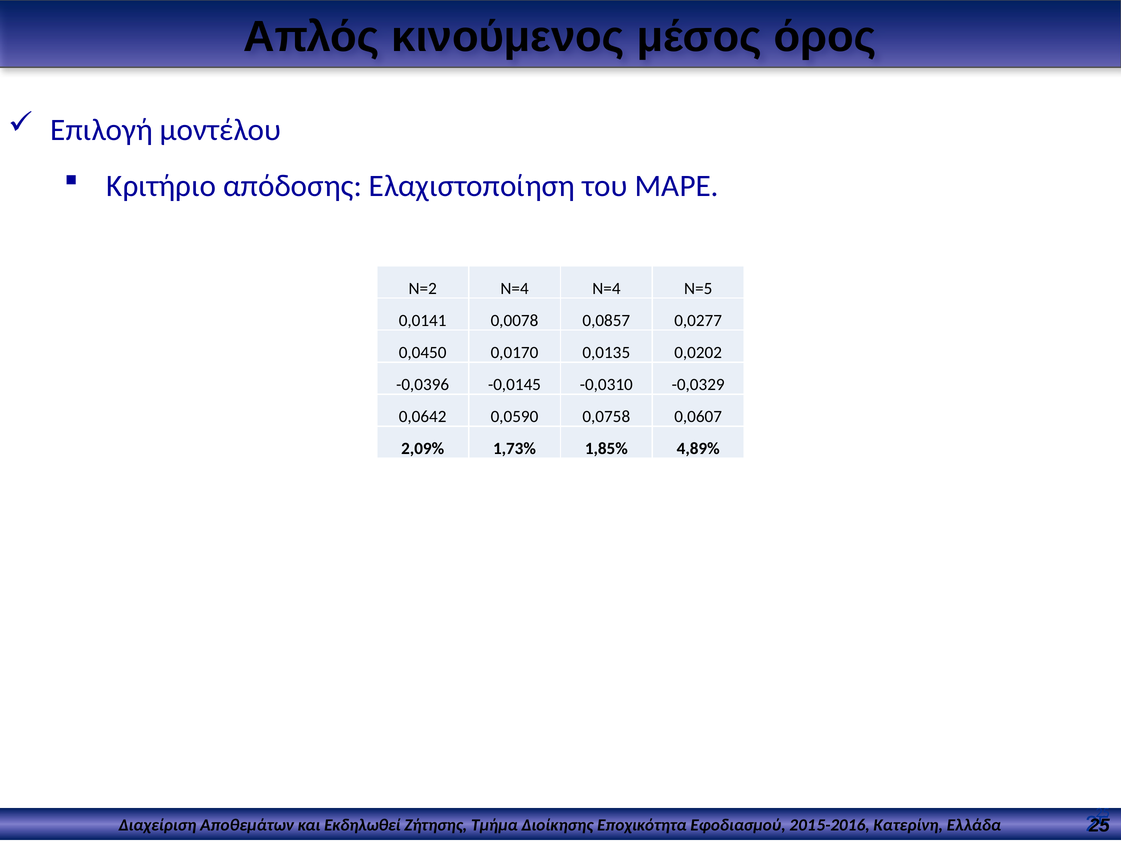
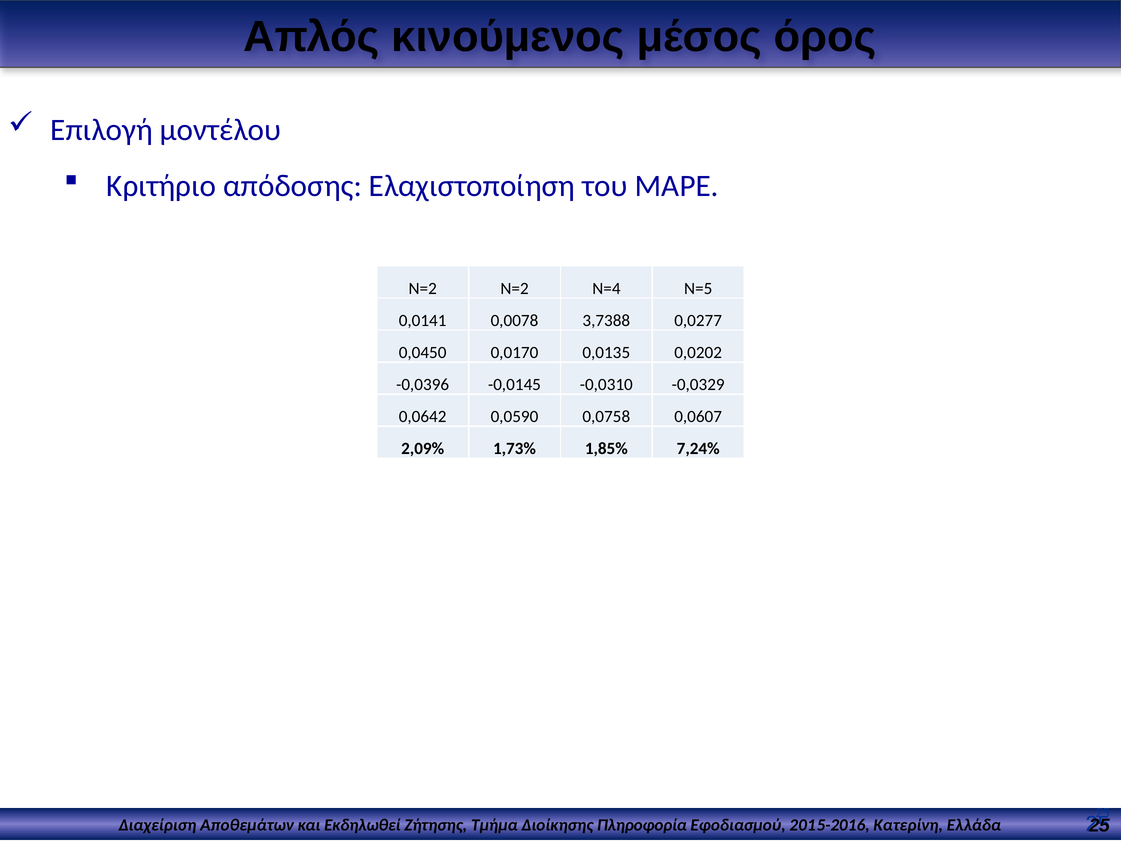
N=2 N=4: N=4 -> N=2
0,0857: 0,0857 -> 3,7388
4,89%: 4,89% -> 7,24%
Εποχικότητα: Εποχικότητα -> Πληροφορία
